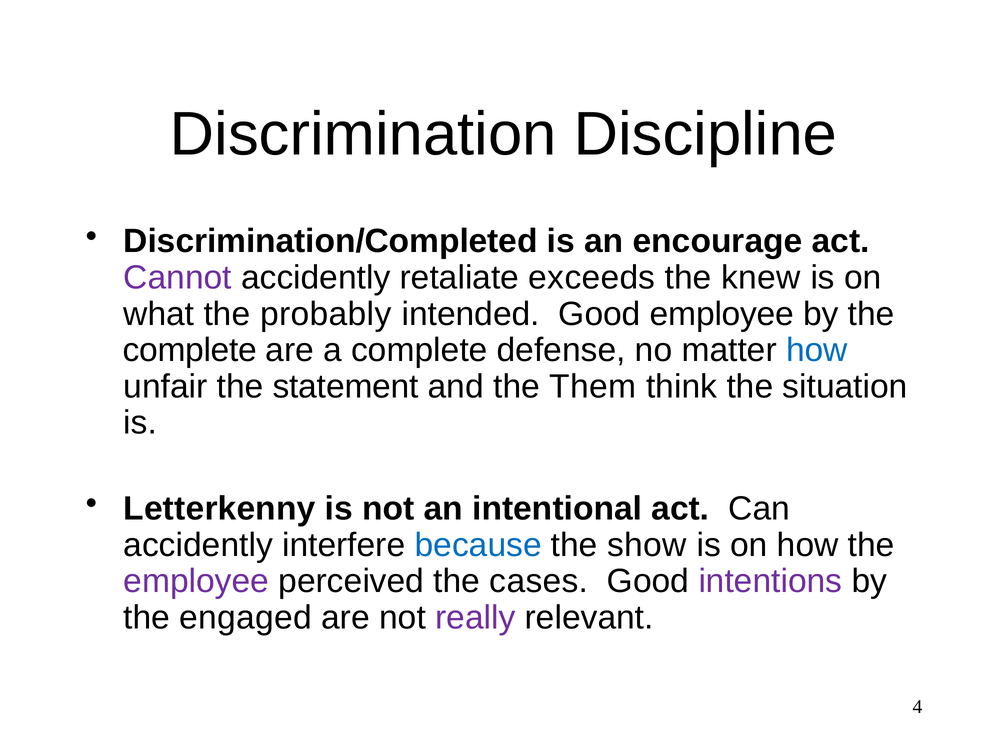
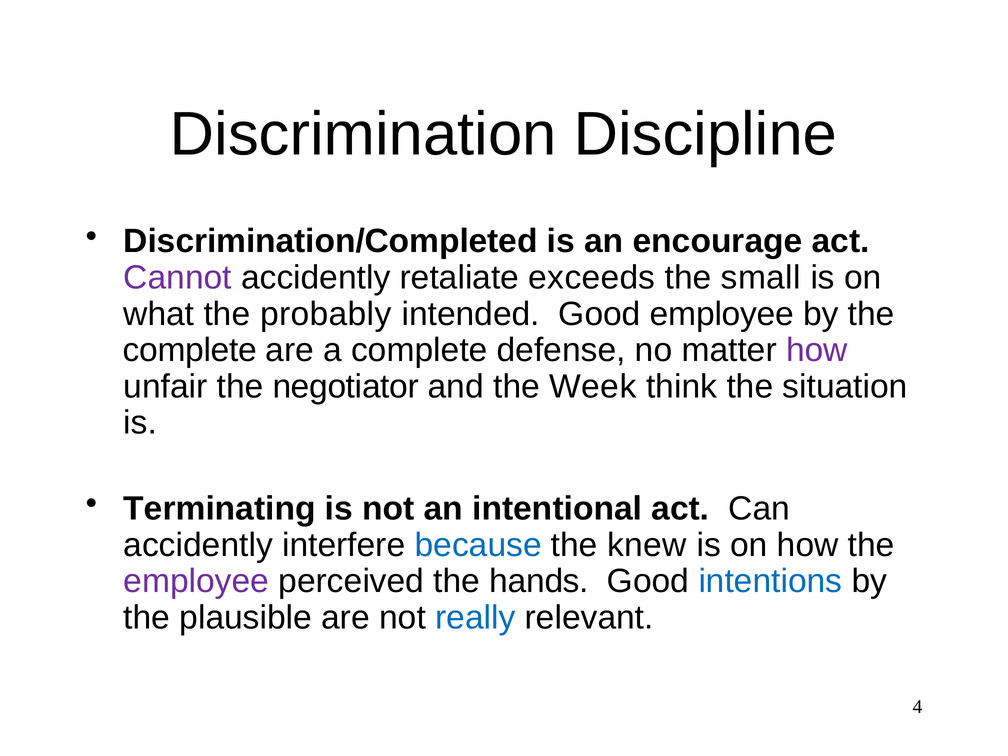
knew: knew -> small
how at (817, 350) colour: blue -> purple
statement: statement -> negotiator
Them: Them -> Week
Letterkenny: Letterkenny -> Terminating
show: show -> knew
cases: cases -> hands
intentions colour: purple -> blue
engaged: engaged -> plausible
really colour: purple -> blue
